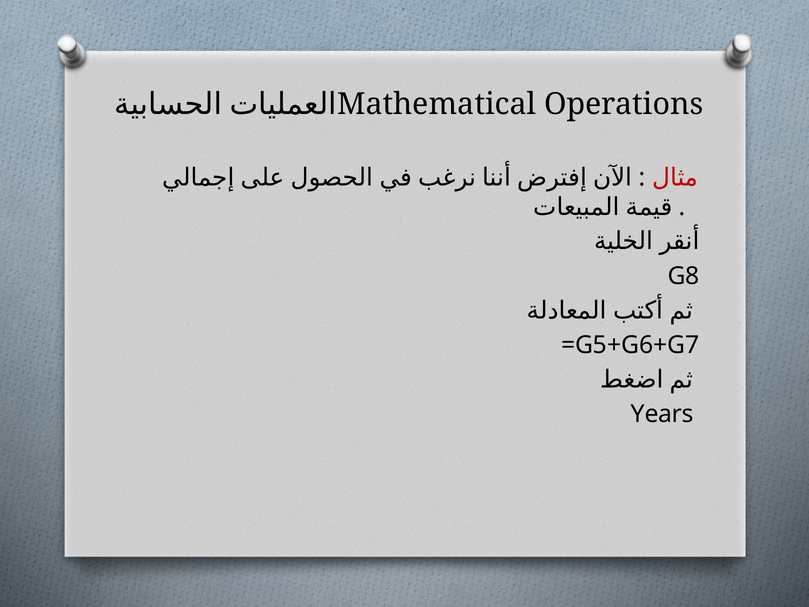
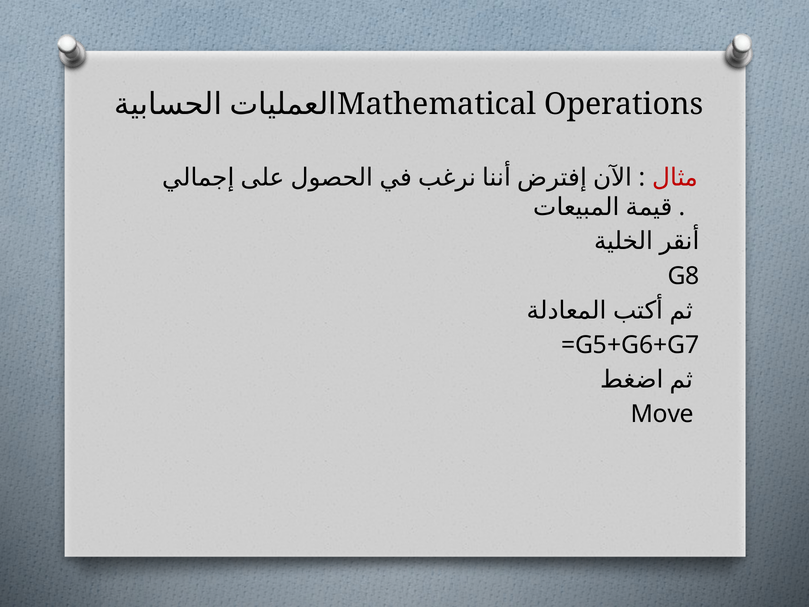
Years: Years -> Move
